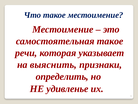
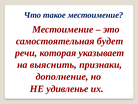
самостоятельная такое: такое -> будет
определить: определить -> дополнение
